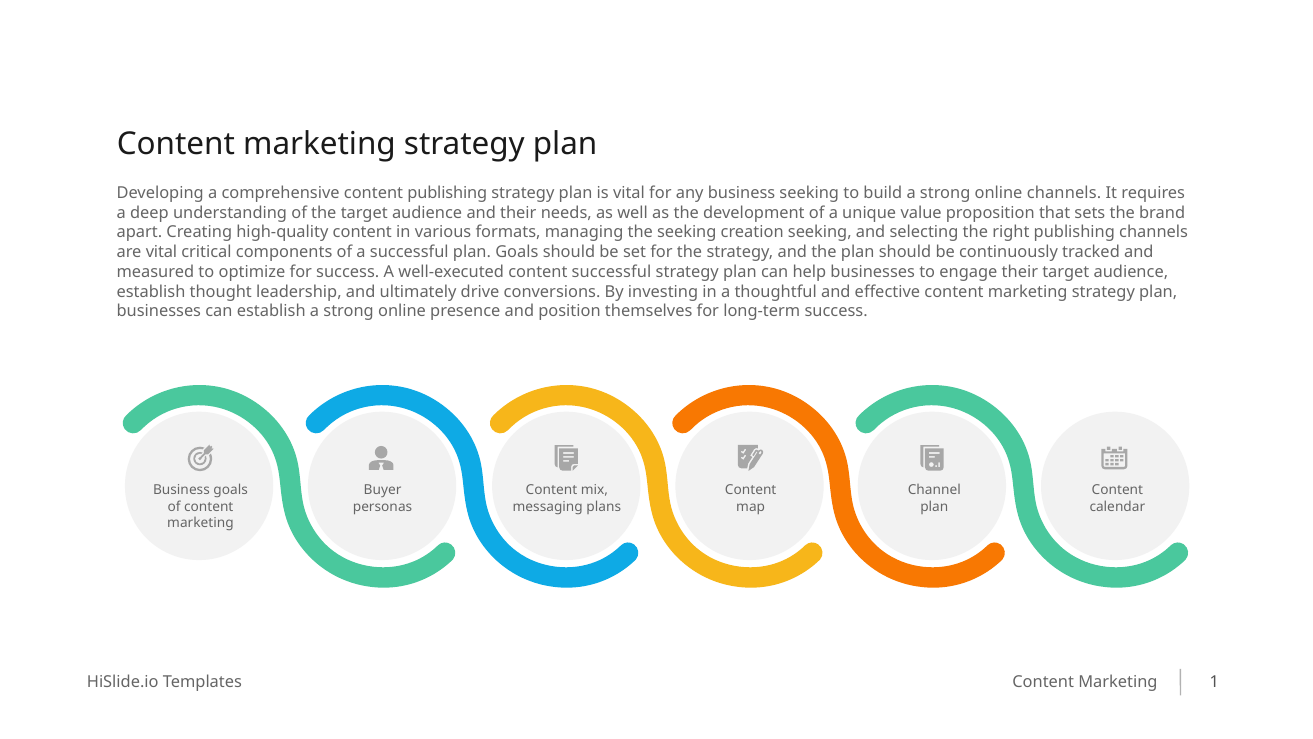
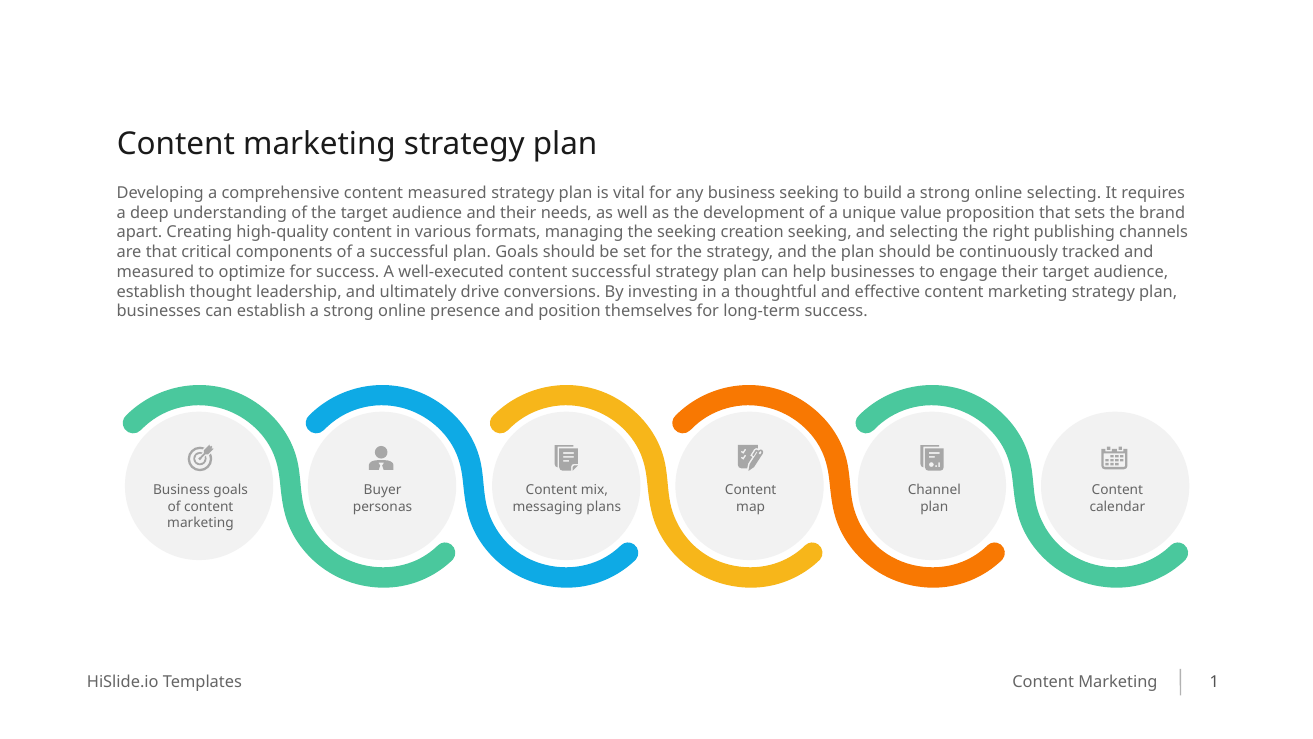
content publishing: publishing -> measured
online channels: channels -> selecting
are vital: vital -> that
